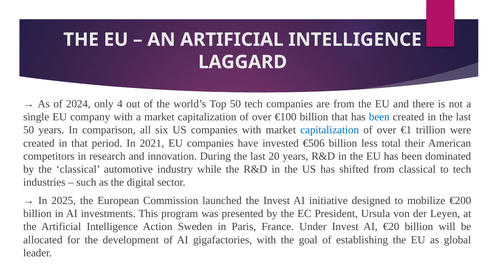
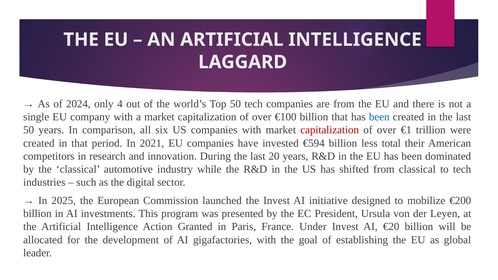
capitalization at (330, 130) colour: blue -> red
€506: €506 -> €594
Sweden: Sweden -> Granted
